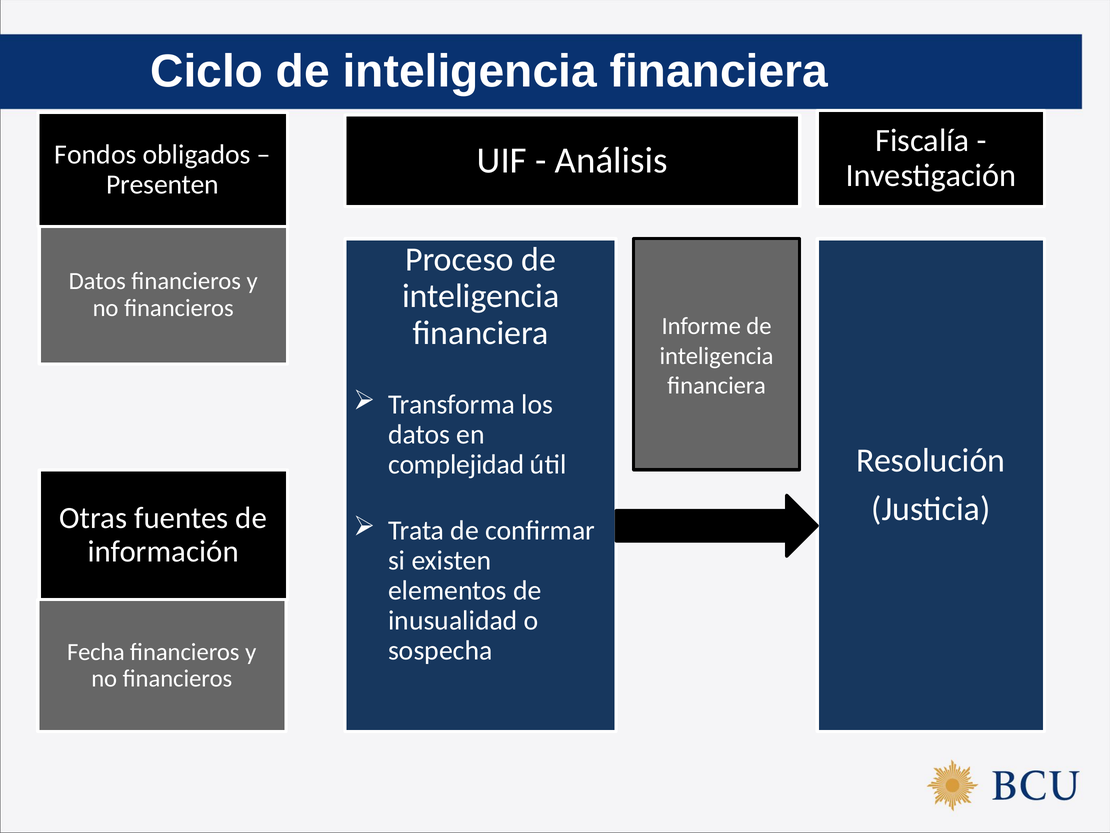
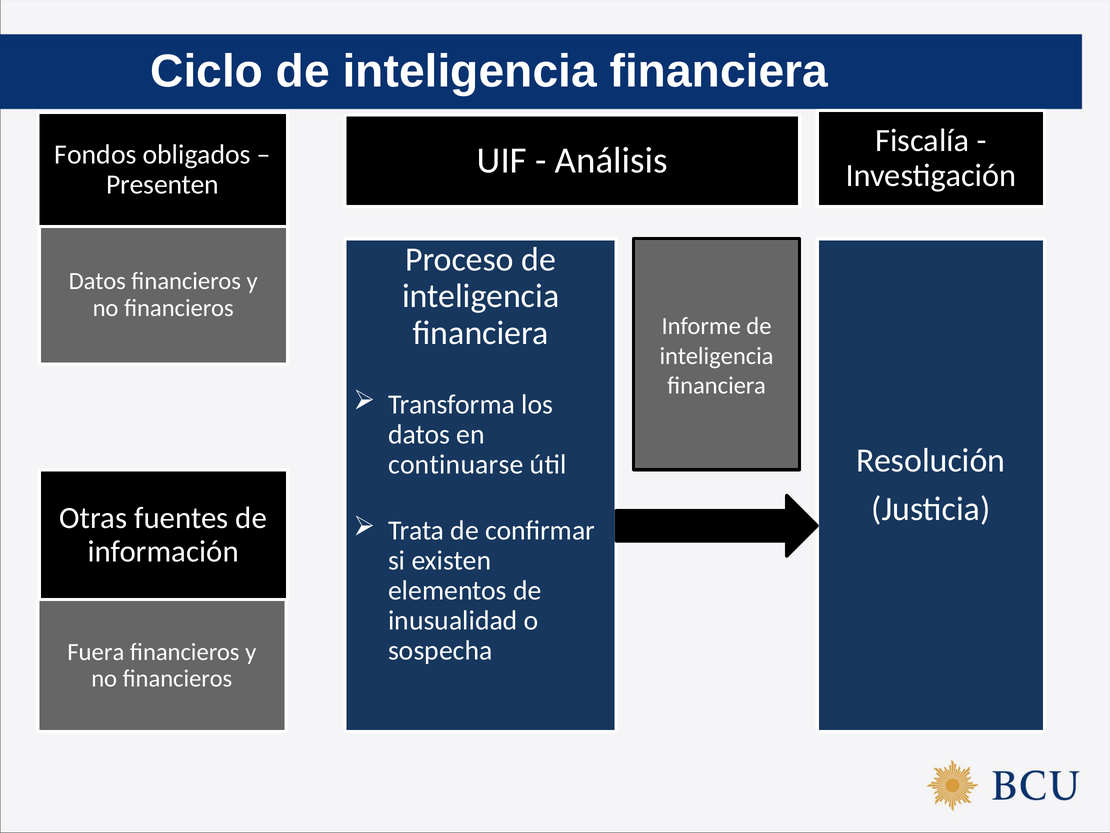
complejidad: complejidad -> continuarse
Fecha: Fecha -> Fuera
